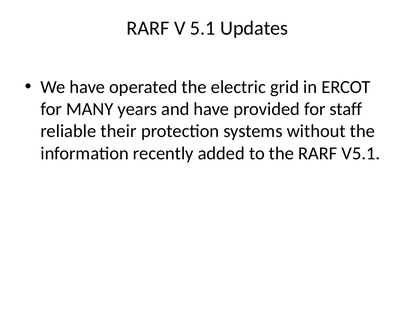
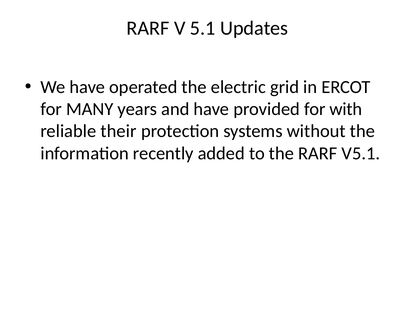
staff: staff -> with
